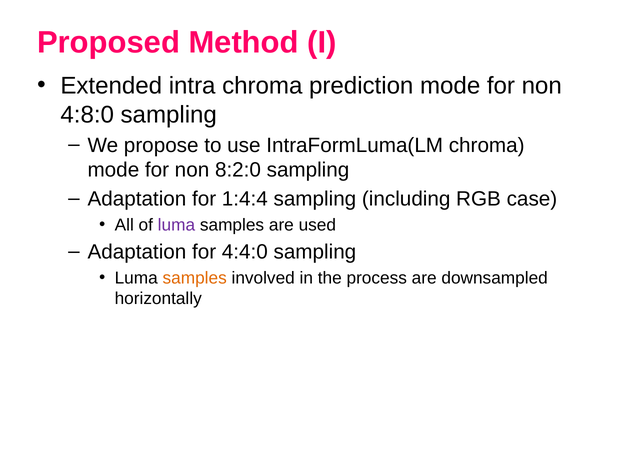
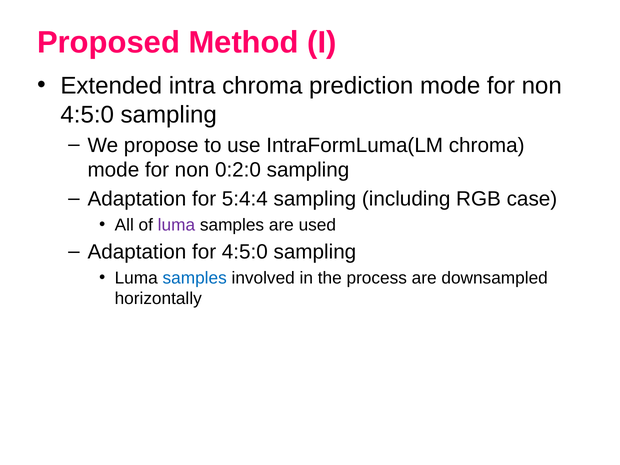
4:8:0 at (87, 115): 4:8:0 -> 4:5:0
8:2:0: 8:2:0 -> 0:2:0
1:4:4: 1:4:4 -> 5:4:4
for 4:4:0: 4:4:0 -> 4:5:0
samples at (195, 278) colour: orange -> blue
